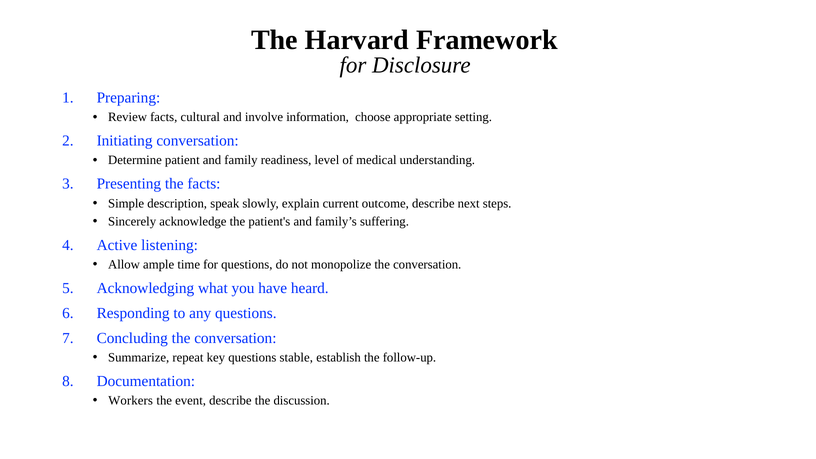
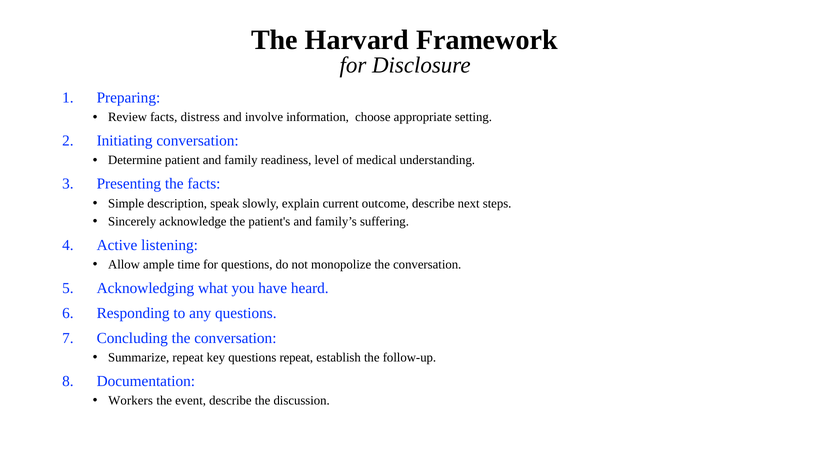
cultural: cultural -> distress
questions stable: stable -> repeat
